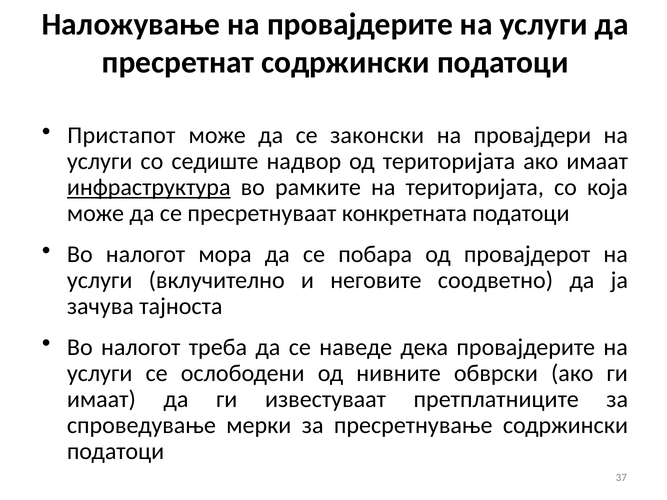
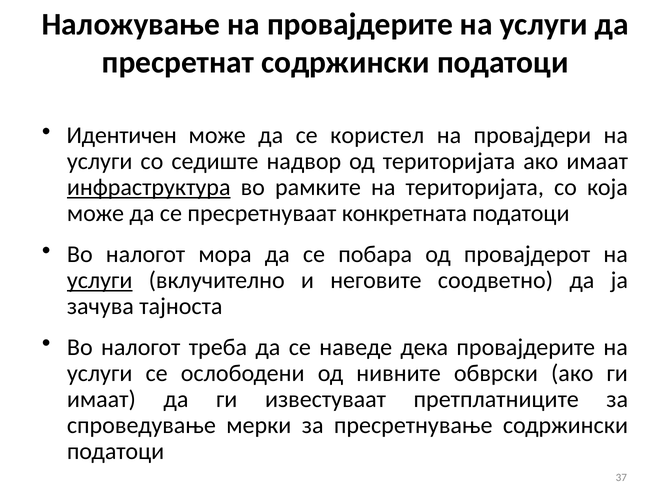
Пристапот: Пристапот -> Идентичен
законски: законски -> користел
услуги at (100, 280) underline: none -> present
